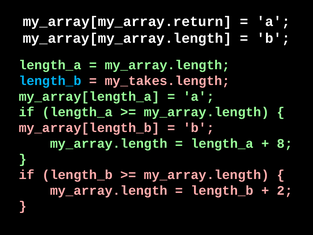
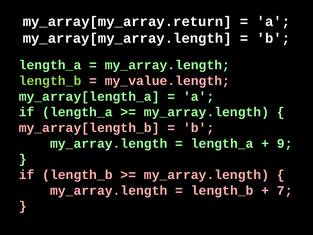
length_b at (50, 81) colour: light blue -> light green
my_takes.length: my_takes.length -> my_value.length
8: 8 -> 9
2: 2 -> 7
